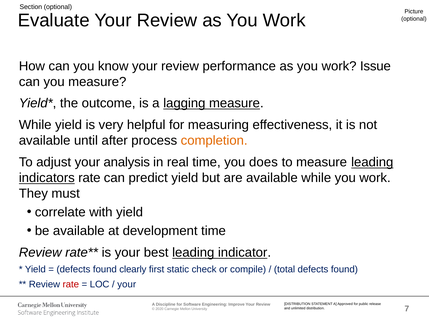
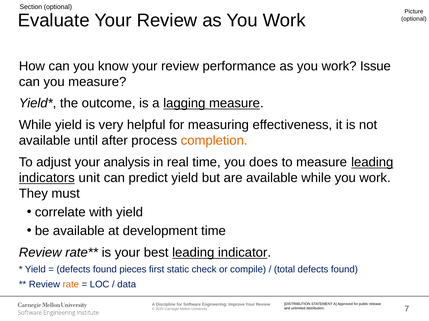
indicators rate: rate -> unit
clearly: clearly -> pieces
rate at (71, 285) colour: red -> orange
your at (127, 285): your -> data
